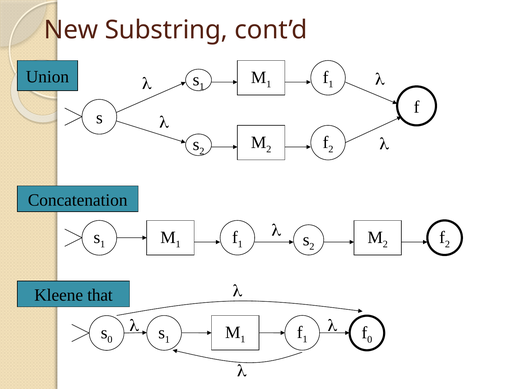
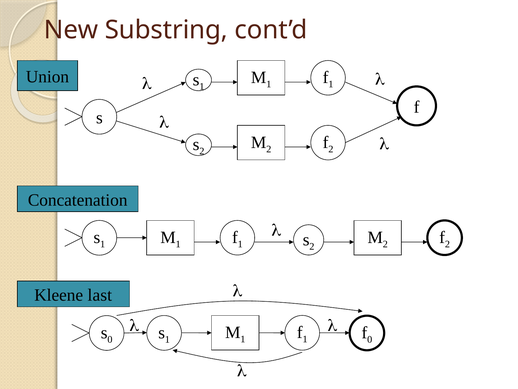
that: that -> last
